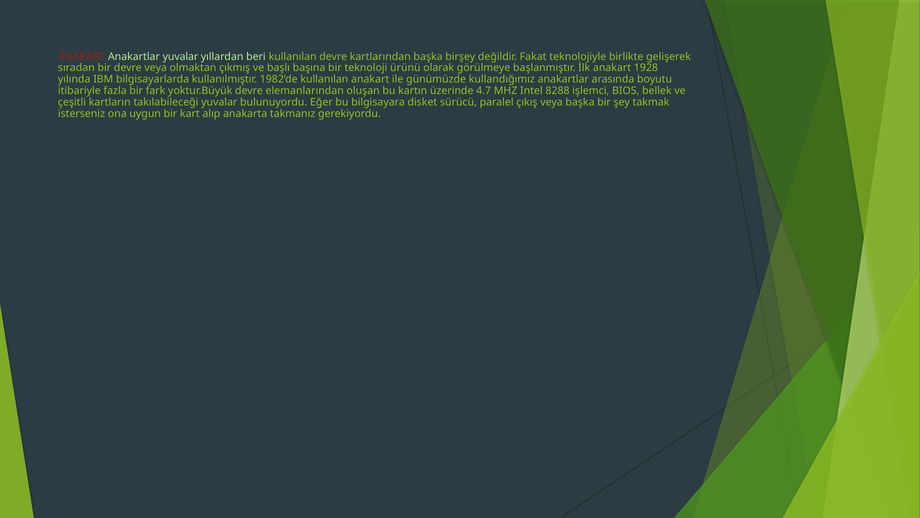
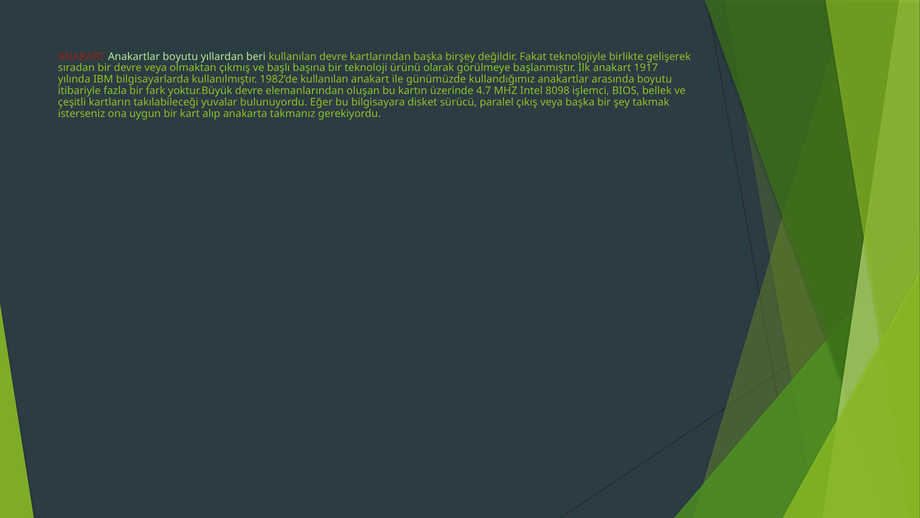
Anakartlar yuvalar: yuvalar -> boyutu
1928: 1928 -> 1917
8288: 8288 -> 8098
